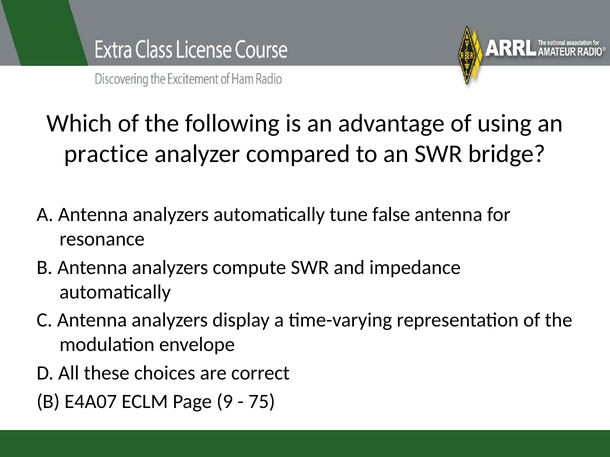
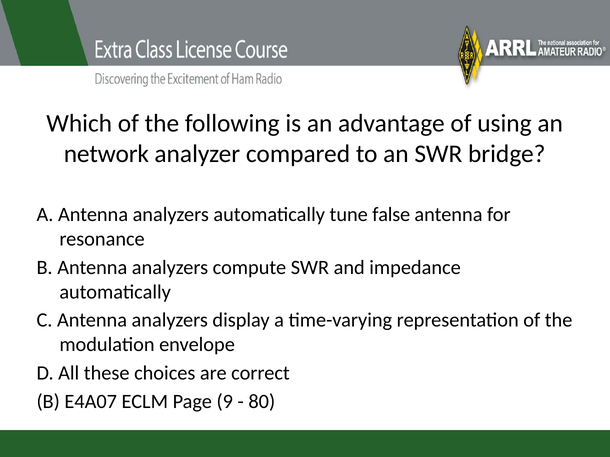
practice: practice -> network
75: 75 -> 80
